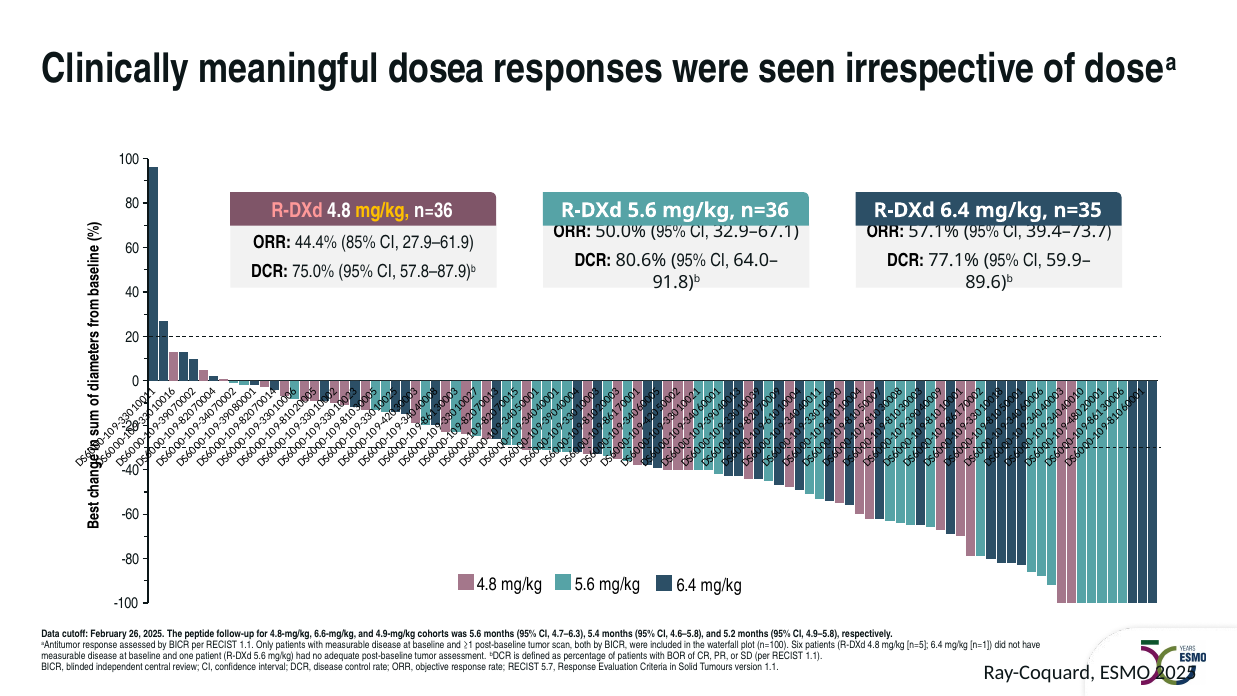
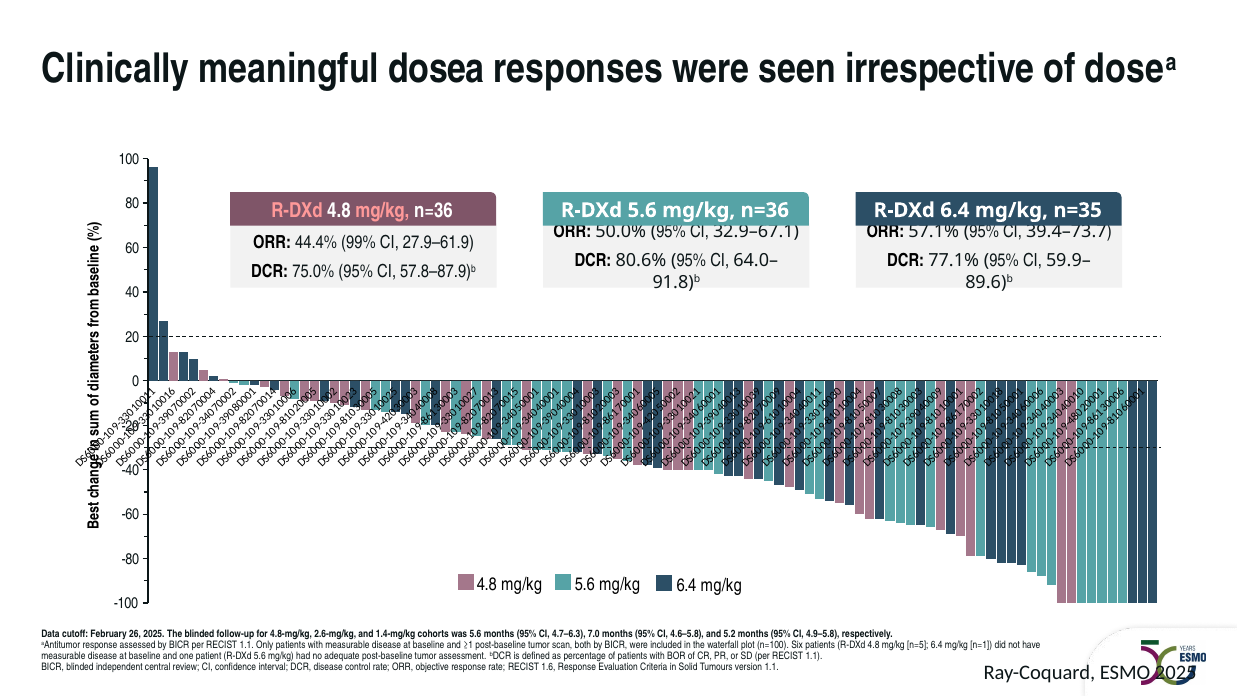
mg/kg at (382, 210) colour: yellow -> pink
85%: 85% -> 99%
The peptide: peptide -> blinded
6.6-mg/kg: 6.6-mg/kg -> 2.6-mg/kg
4.9-mg/kg: 4.9-mg/kg -> 1.4-mg/kg
5.4: 5.4 -> 7.0
5.7: 5.7 -> 1.6
